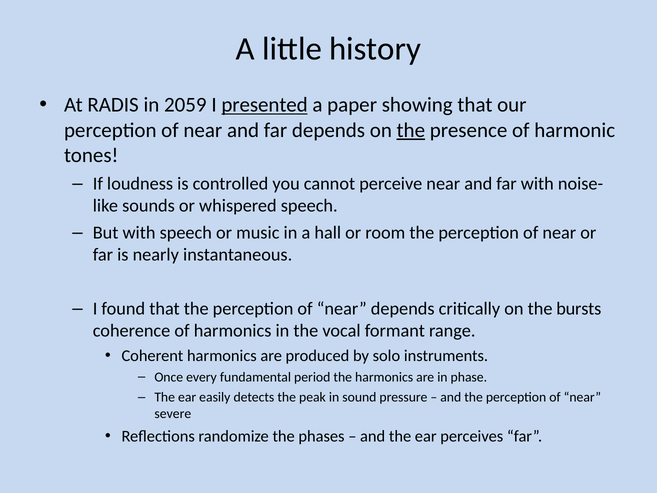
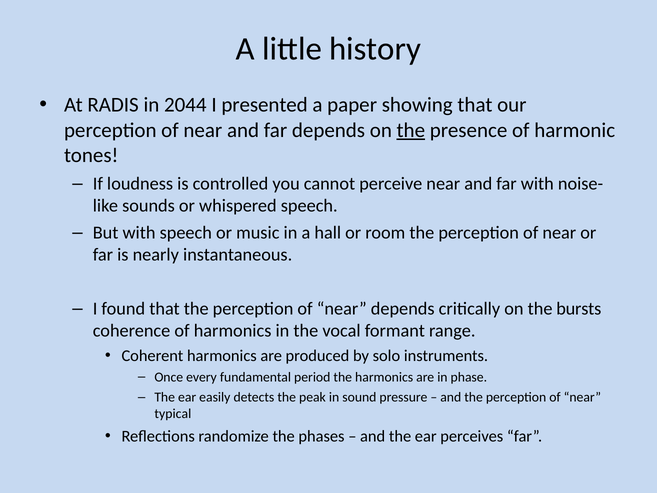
2059: 2059 -> 2044
presented underline: present -> none
severe: severe -> typical
